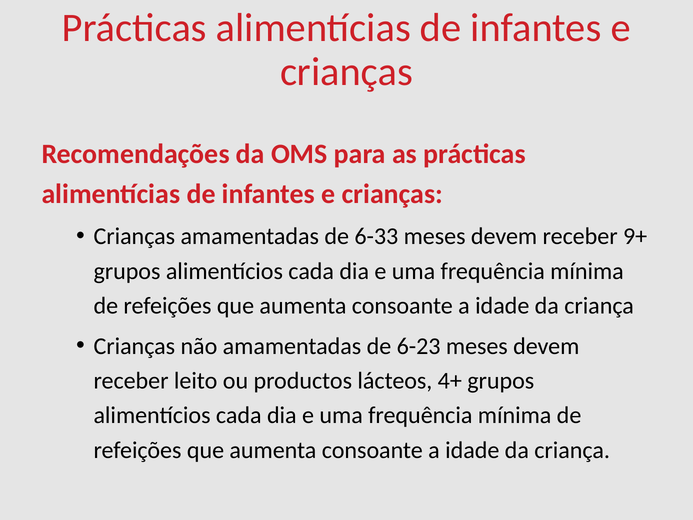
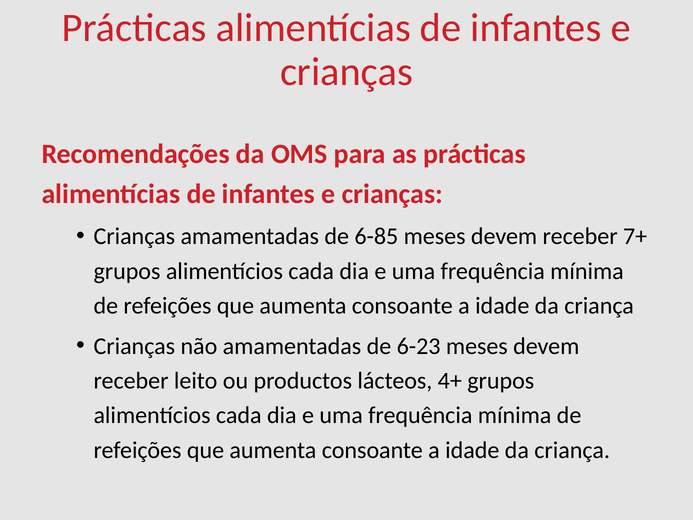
6-33: 6-33 -> 6-85
9+: 9+ -> 7+
